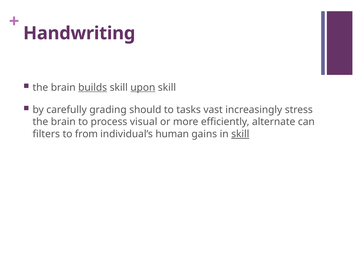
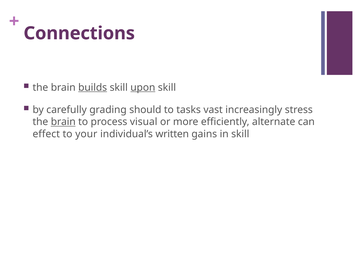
Handwriting: Handwriting -> Connections
brain at (63, 122) underline: none -> present
filters: filters -> effect
from: from -> your
human: human -> written
skill at (240, 134) underline: present -> none
